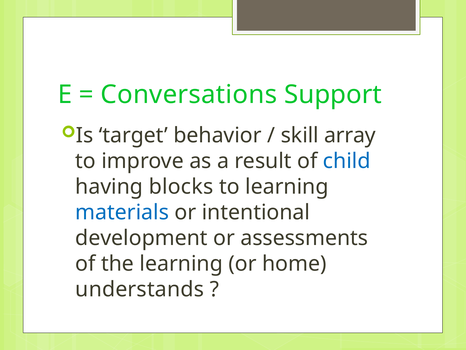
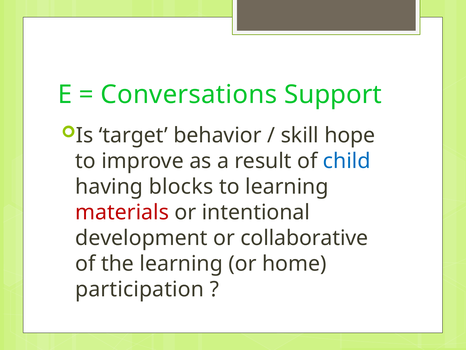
array: array -> hope
materials colour: blue -> red
assessments: assessments -> collaborative
understands: understands -> participation
